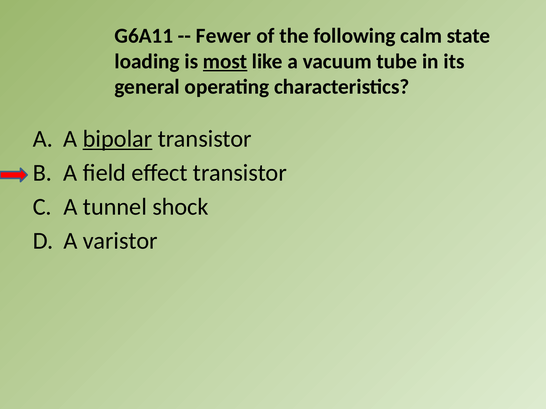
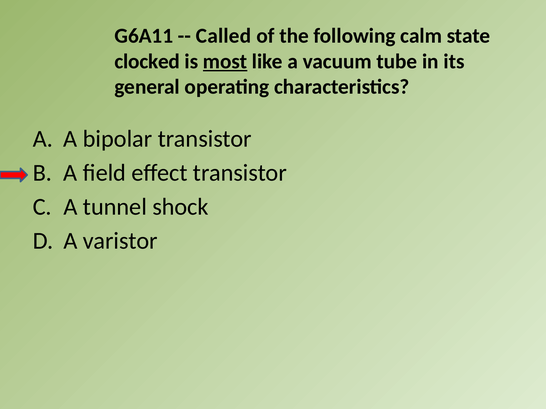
Fewer: Fewer -> Called
loading: loading -> clocked
bipolar underline: present -> none
